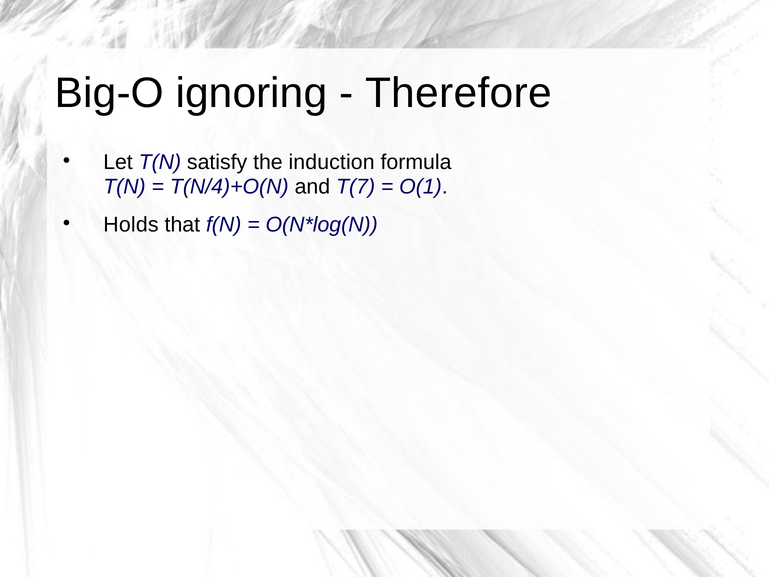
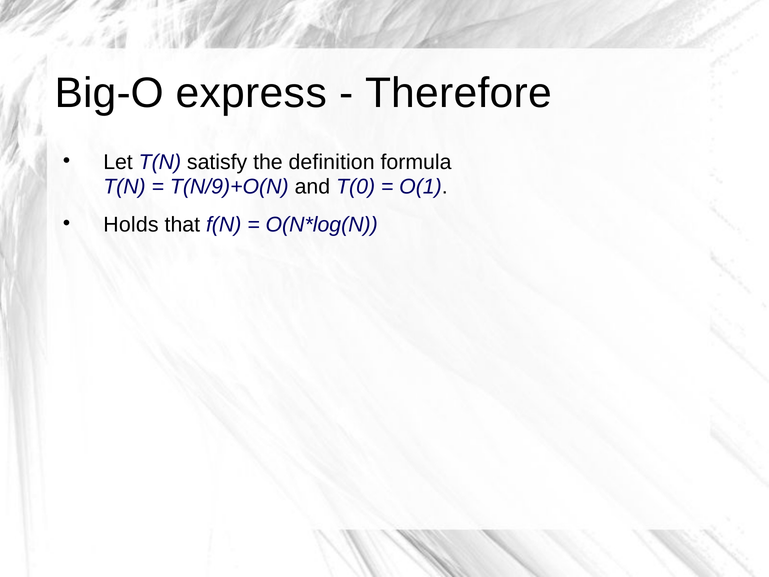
ignoring: ignoring -> express
induction: induction -> definition
T(N/4)+O(N: T(N/4)+O(N -> T(N/9)+O(N
T(7: T(7 -> T(0
